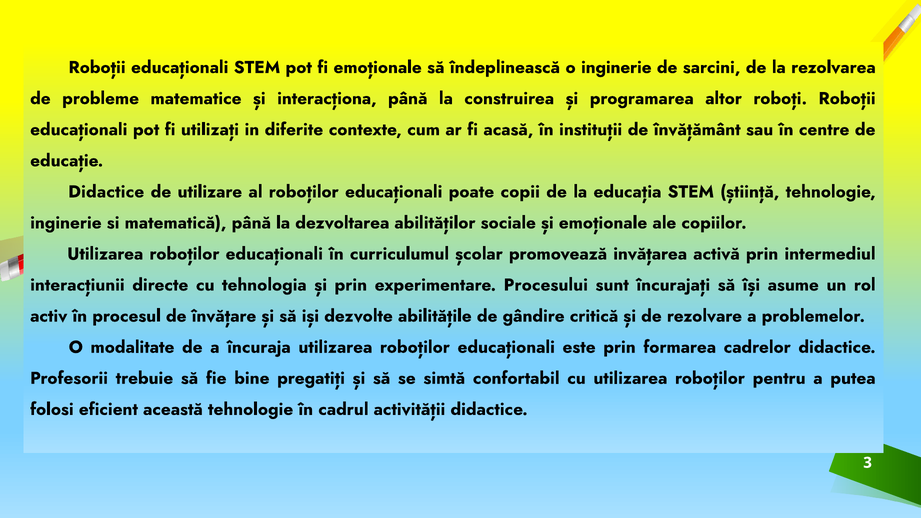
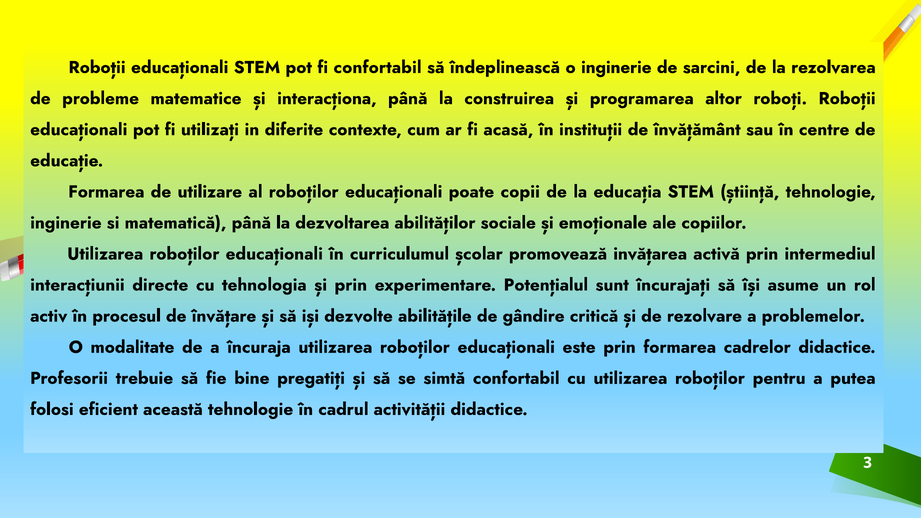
fi emoționale: emoționale -> confortabil
Didactice at (106, 192): Didactice -> Formarea
Procesului: Procesului -> Potențialul
